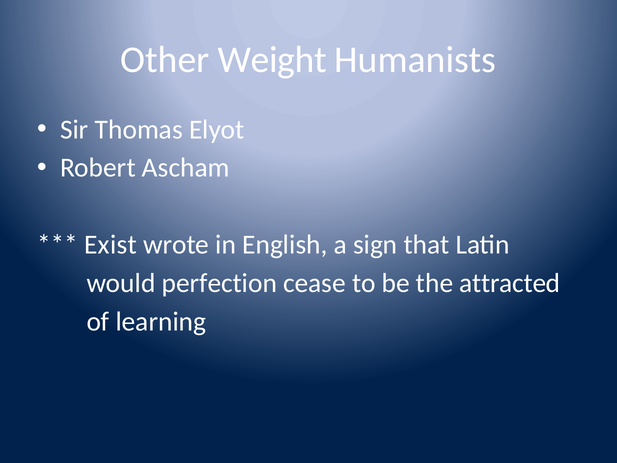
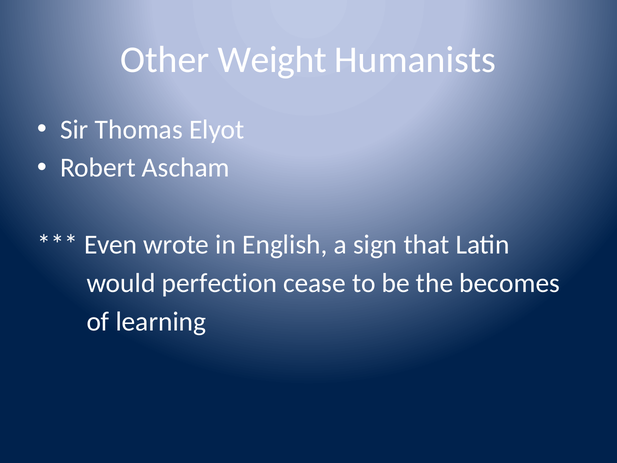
Exist: Exist -> Even
attracted: attracted -> becomes
